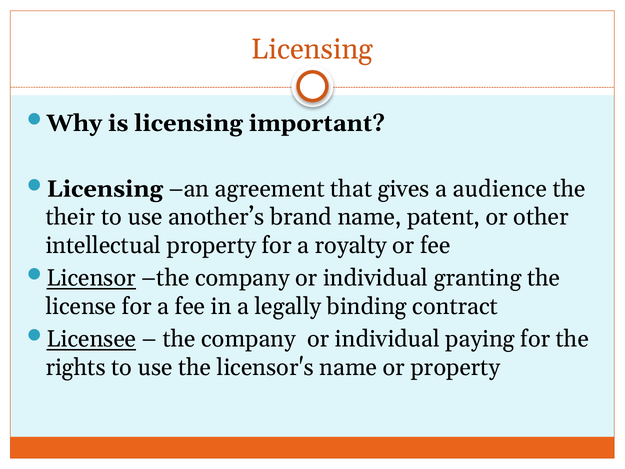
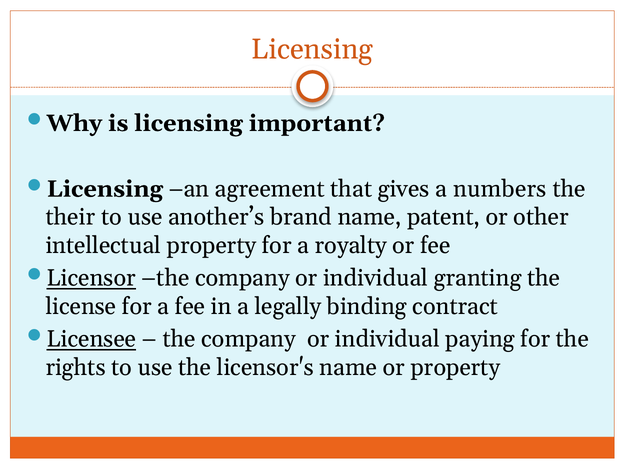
audience: audience -> numbers
